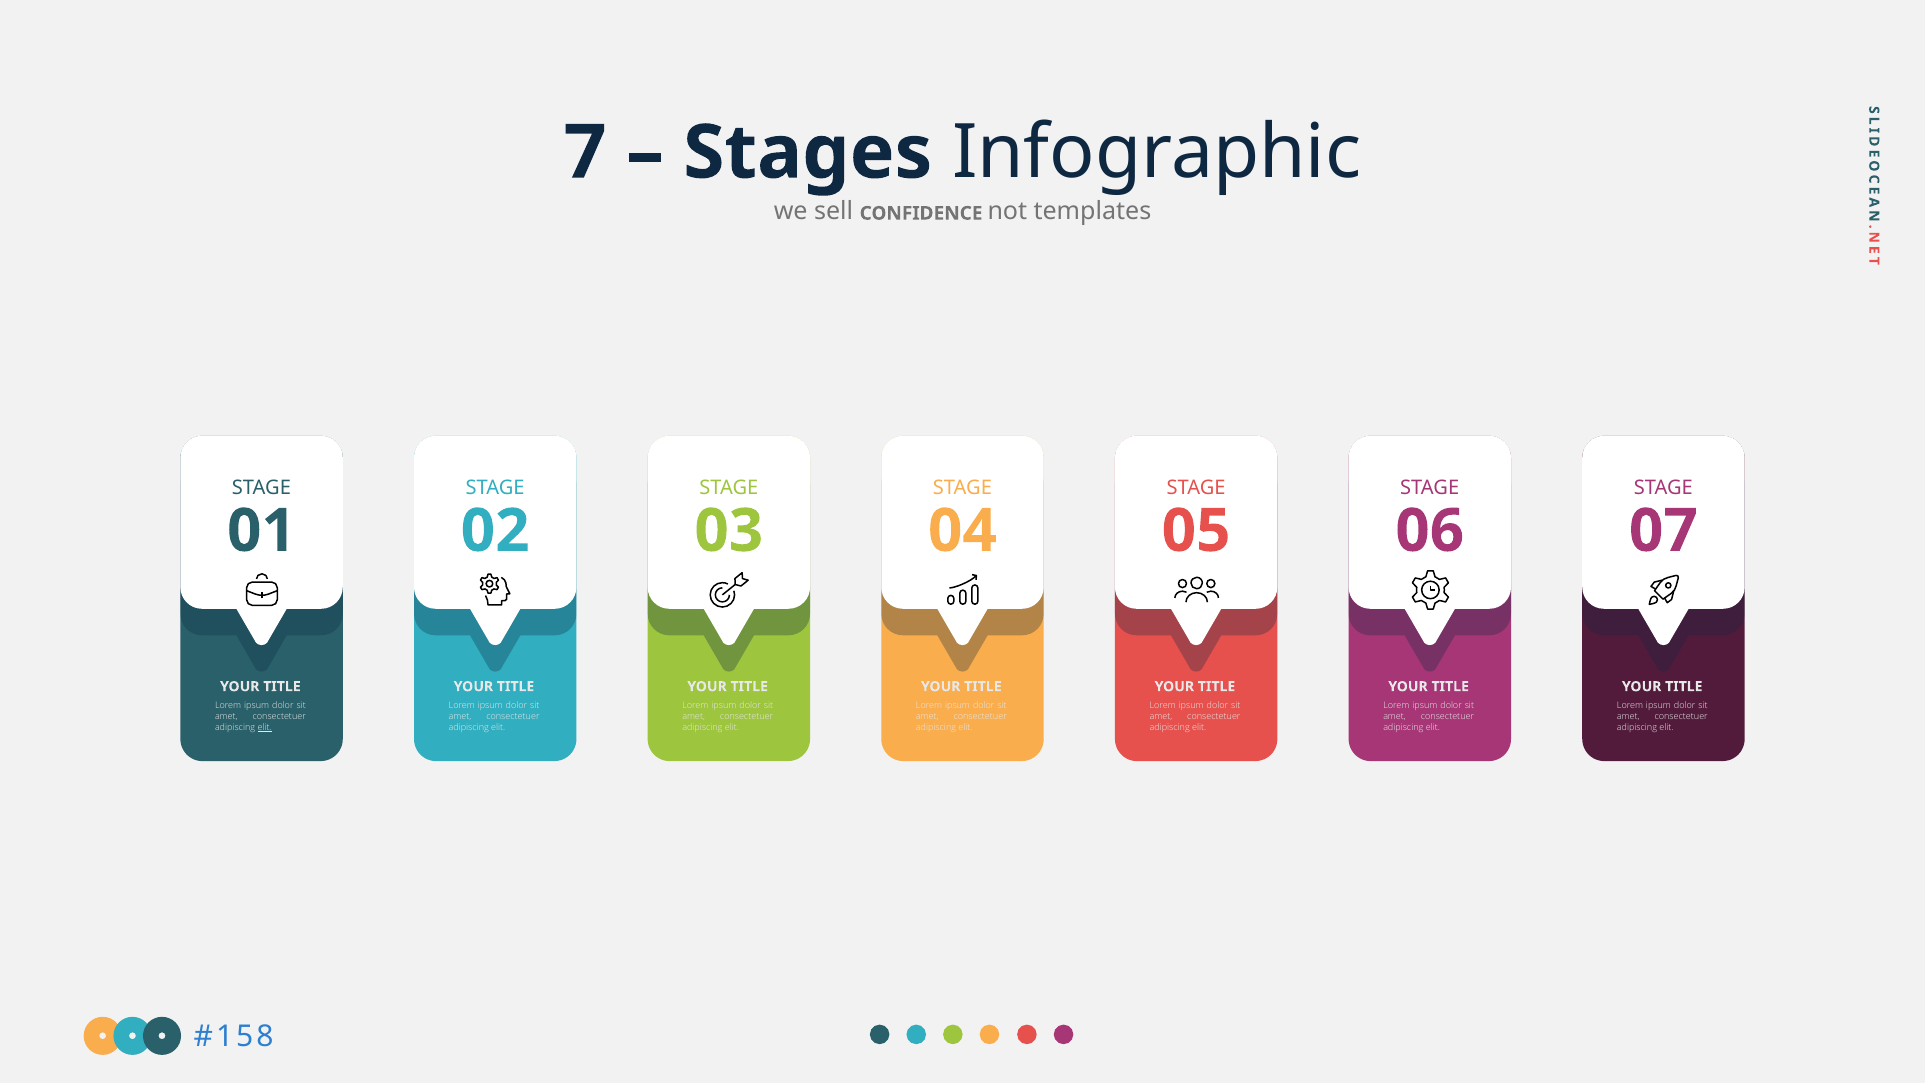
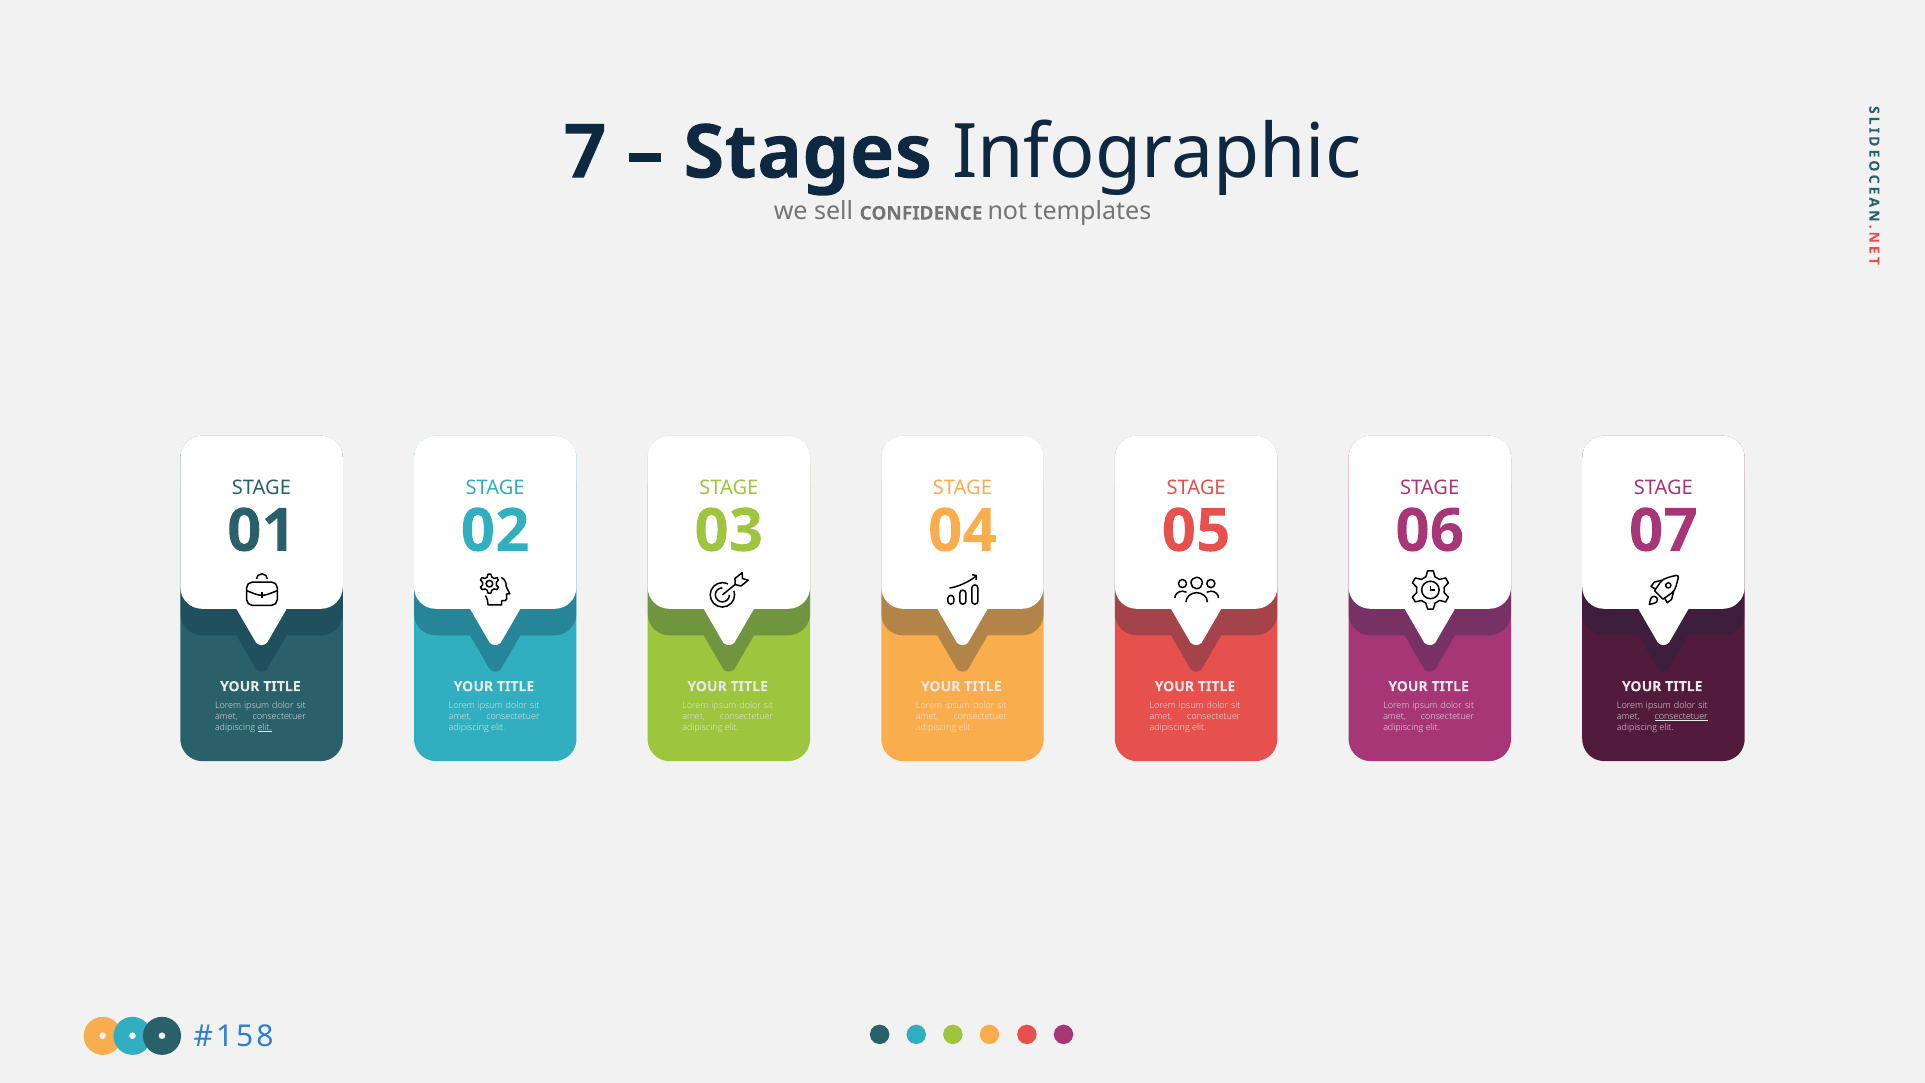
consectetuer at (1681, 716) underline: none -> present
